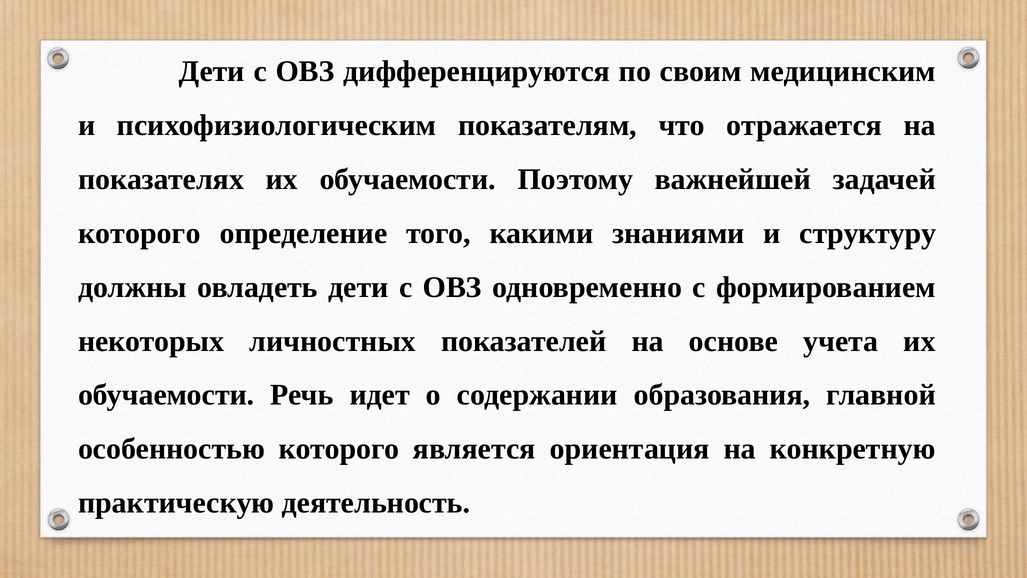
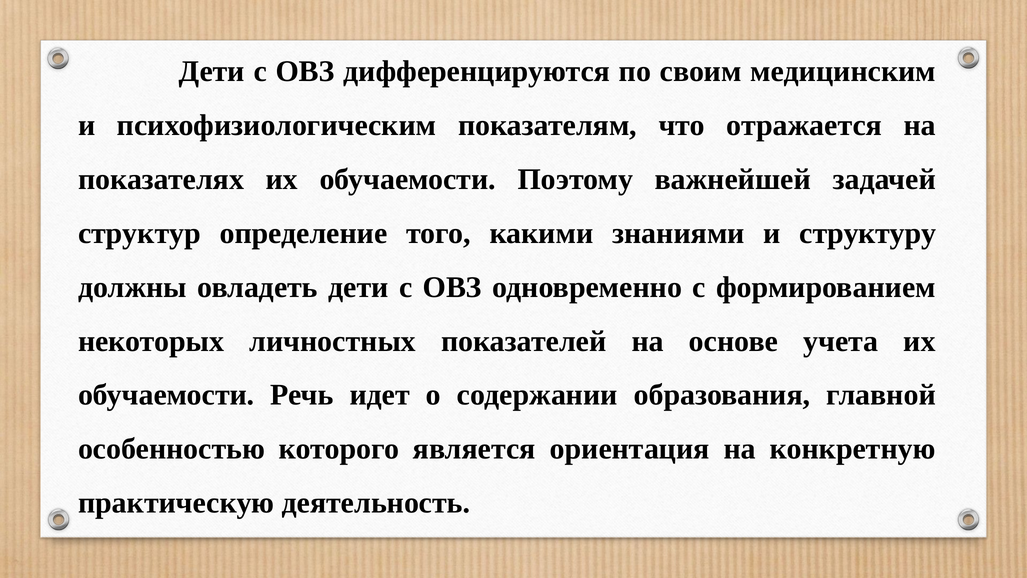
которого at (139, 233): которого -> структур
